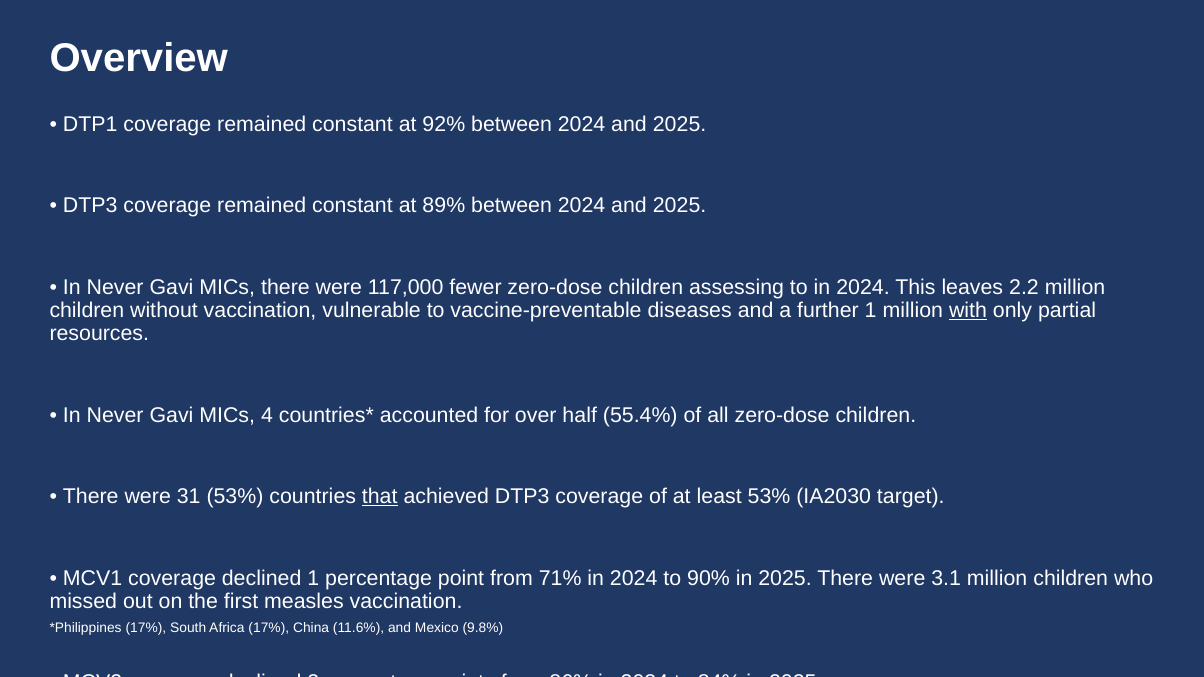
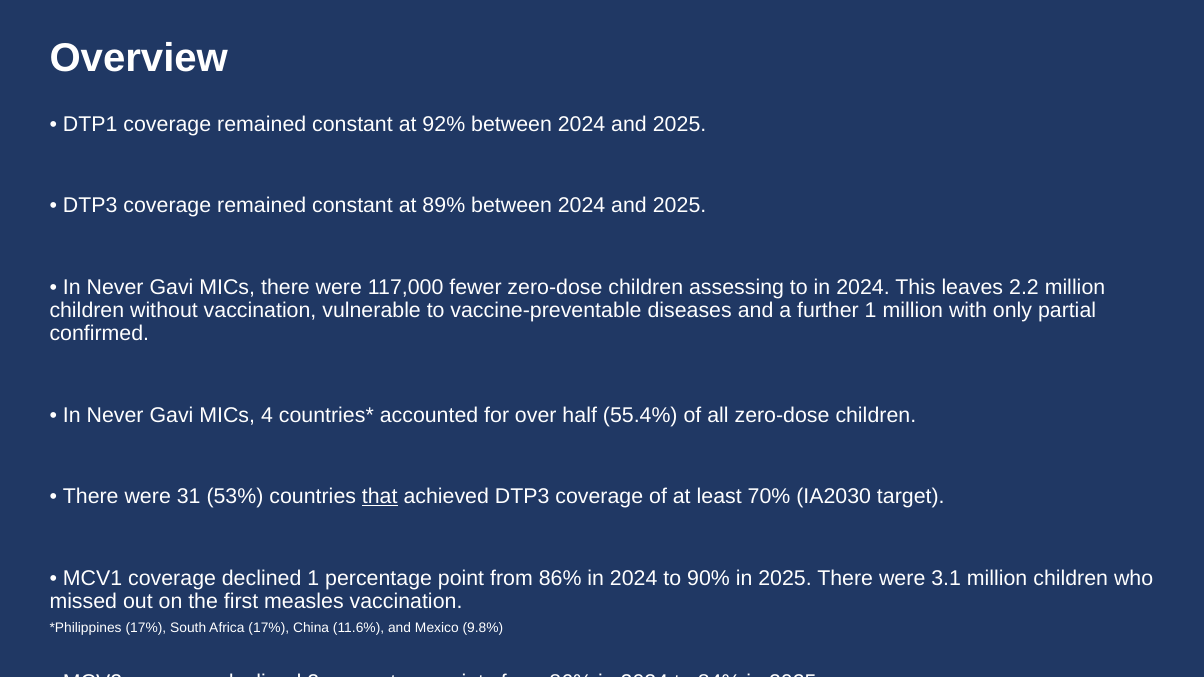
with underline: present -> none
resources: resources -> confirmed
least 53%: 53% -> 70%
point from 71%: 71% -> 86%
